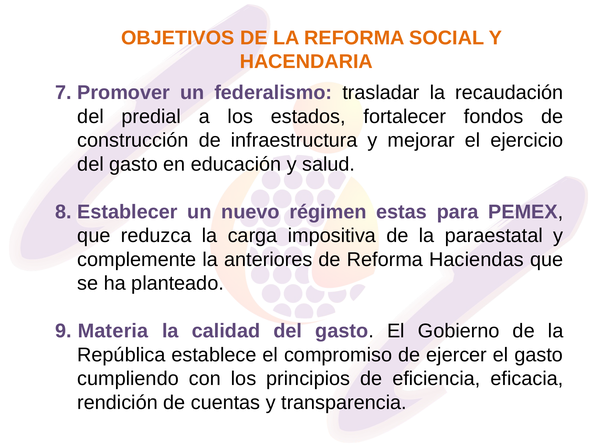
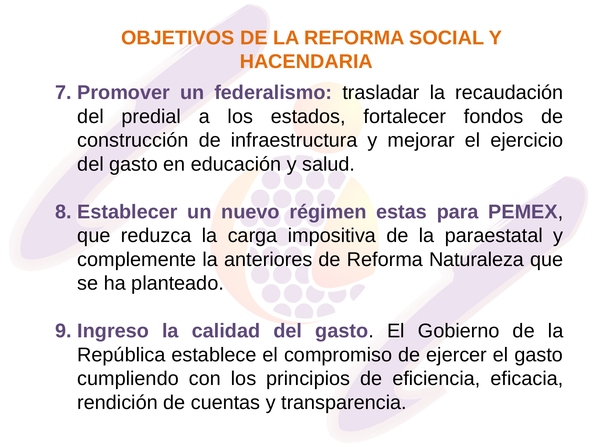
Haciendas: Haciendas -> Naturaleza
Materia: Materia -> Ingreso
